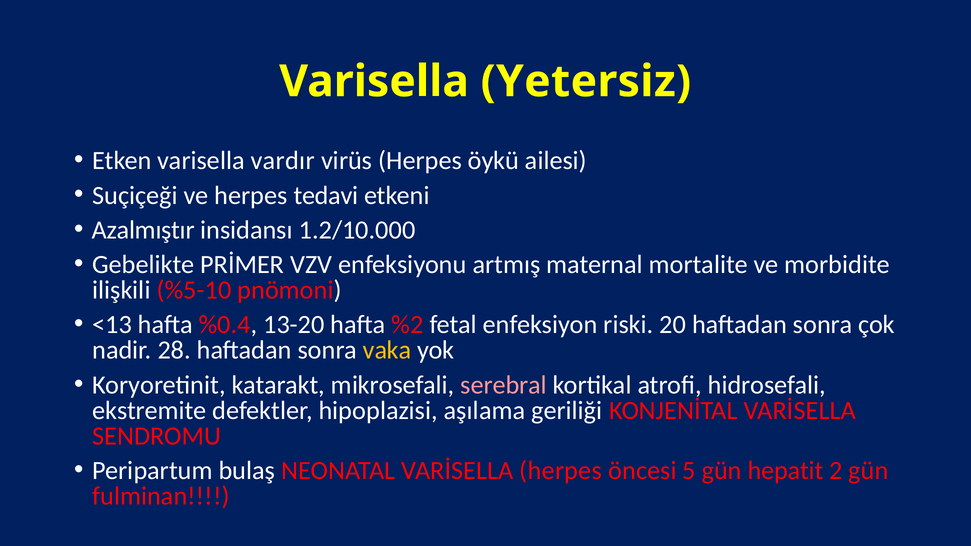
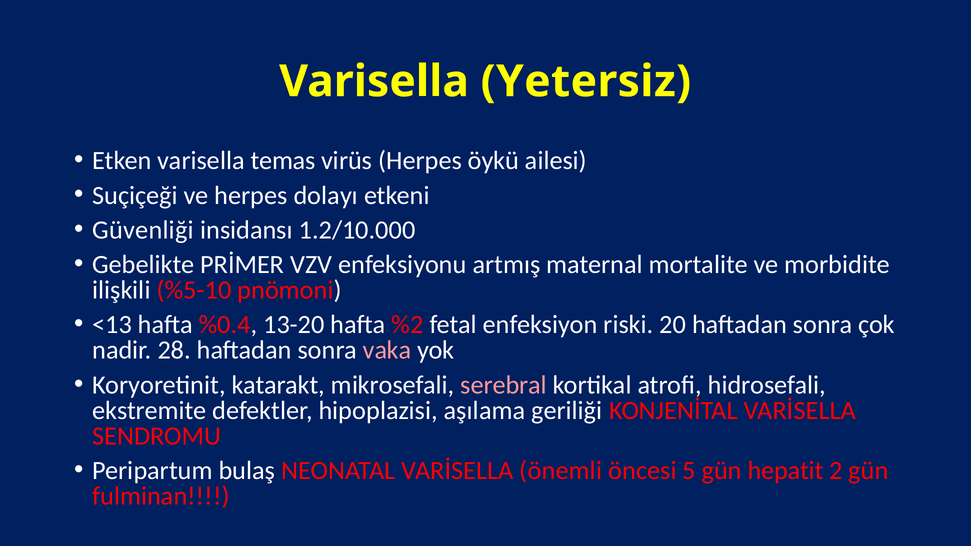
vardır: vardır -> temas
tedavi: tedavi -> dolayı
Azalmıştır: Azalmıştır -> Güvenliği
vaka colour: yellow -> pink
VARİSELLA herpes: herpes -> önemli
